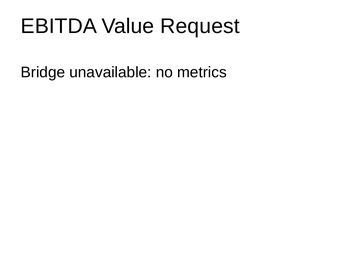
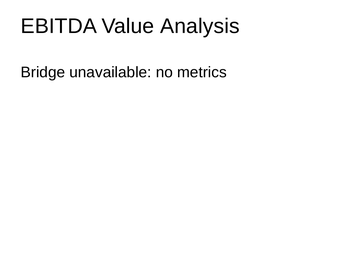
Request: Request -> Analysis
